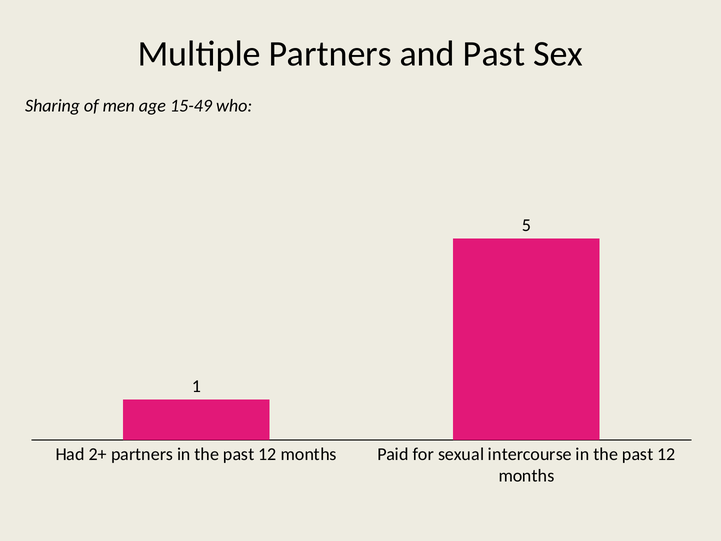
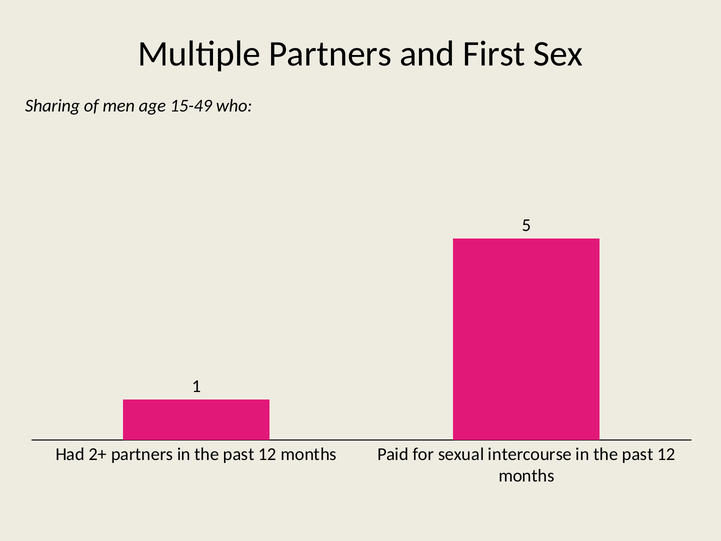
and Past: Past -> First
